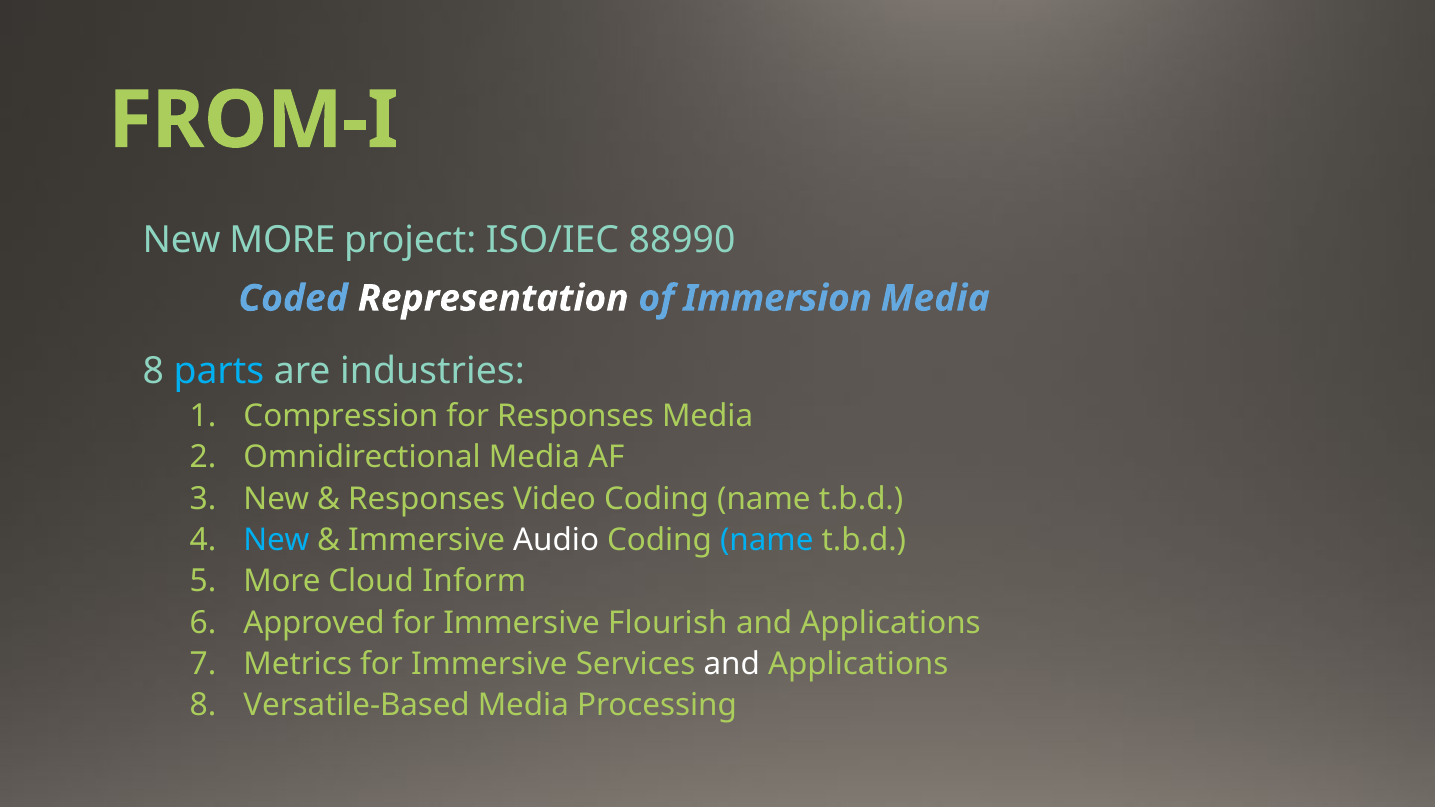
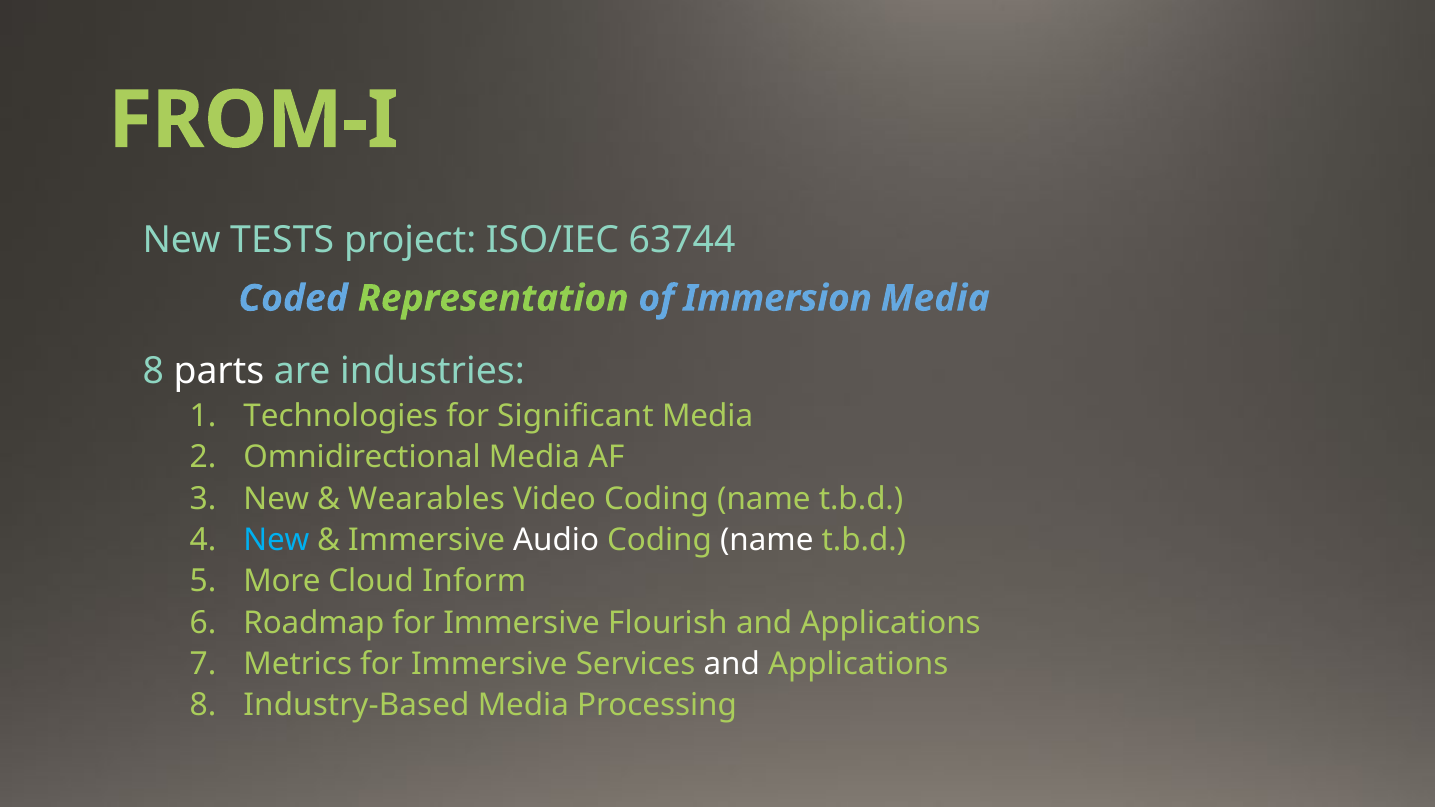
New MORE: MORE -> TESTS
88990: 88990 -> 63744
Representation colour: white -> light green
parts colour: light blue -> white
Compression: Compression -> Technologies
for Responses: Responses -> Significant
Responses at (427, 499): Responses -> Wearables
name at (767, 540) colour: light blue -> white
Approved: Approved -> Roadmap
Versatile-Based: Versatile-Based -> Industry-Based
